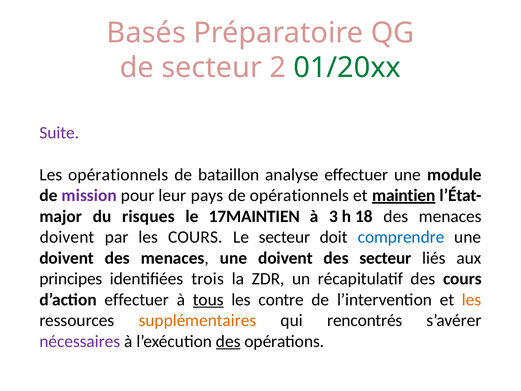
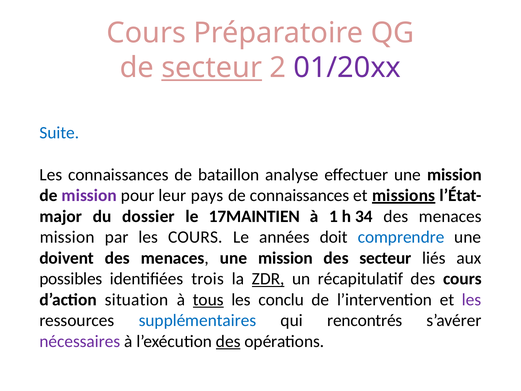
Basés at (146, 33): Basés -> Cours
secteur at (212, 68) underline: none -> present
01/20xx colour: green -> purple
Suite colour: purple -> blue
Les opérationnels: opérationnels -> connaissances
effectuer une module: module -> mission
de opérationnels: opérationnels -> connaissances
maintien: maintien -> missions
risques: risques -> dossier
3: 3 -> 1
18: 18 -> 34
doivent at (67, 237): doivent -> mission
Le secteur: secteur -> années
menaces une doivent: doivent -> mission
principes: principes -> possibles
ZDR underline: none -> present
d’action effectuer: effectuer -> situation
contre: contre -> conclu
les at (472, 300) colour: orange -> purple
supplémentaires colour: orange -> blue
